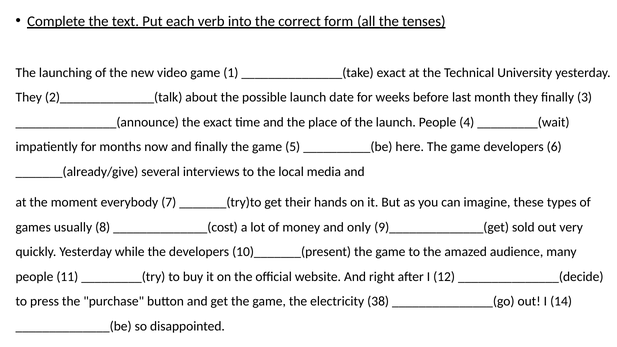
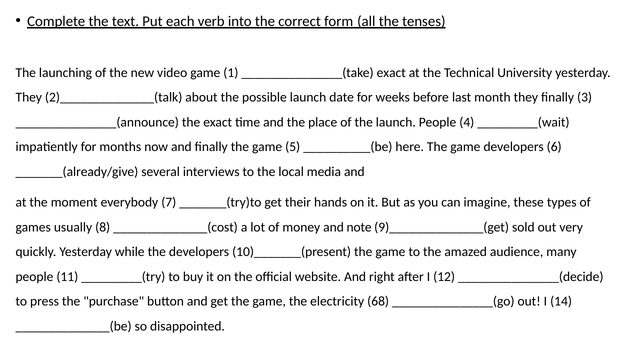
only: only -> note
38: 38 -> 68
